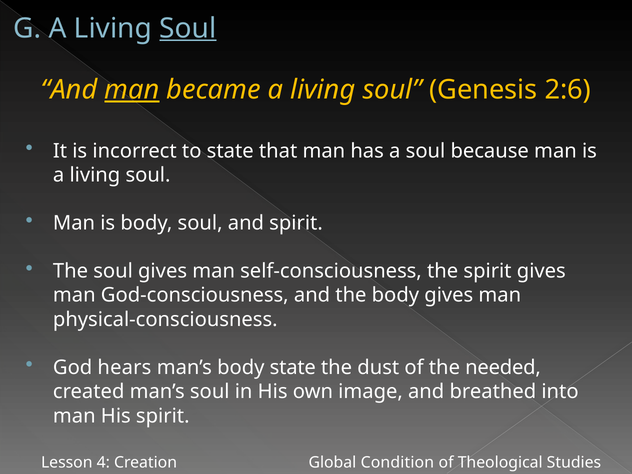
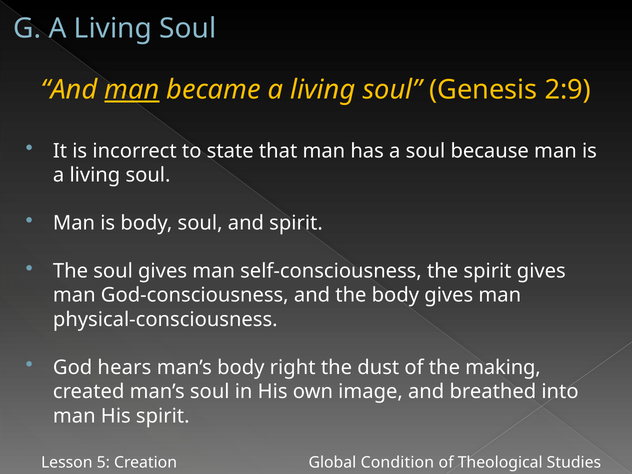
Soul at (188, 28) underline: present -> none
2:6: 2:6 -> 2:9
body state: state -> right
needed: needed -> making
4: 4 -> 5
